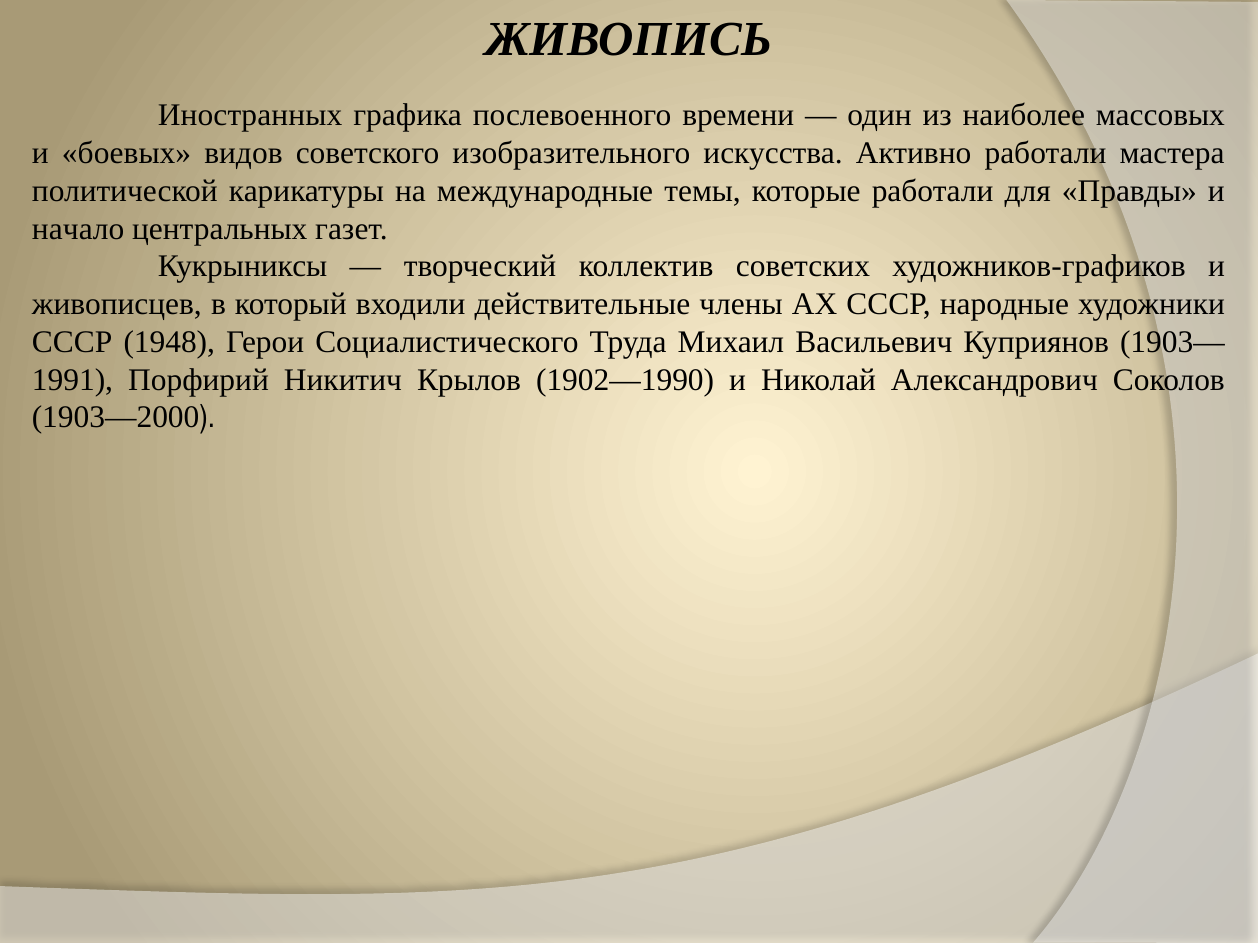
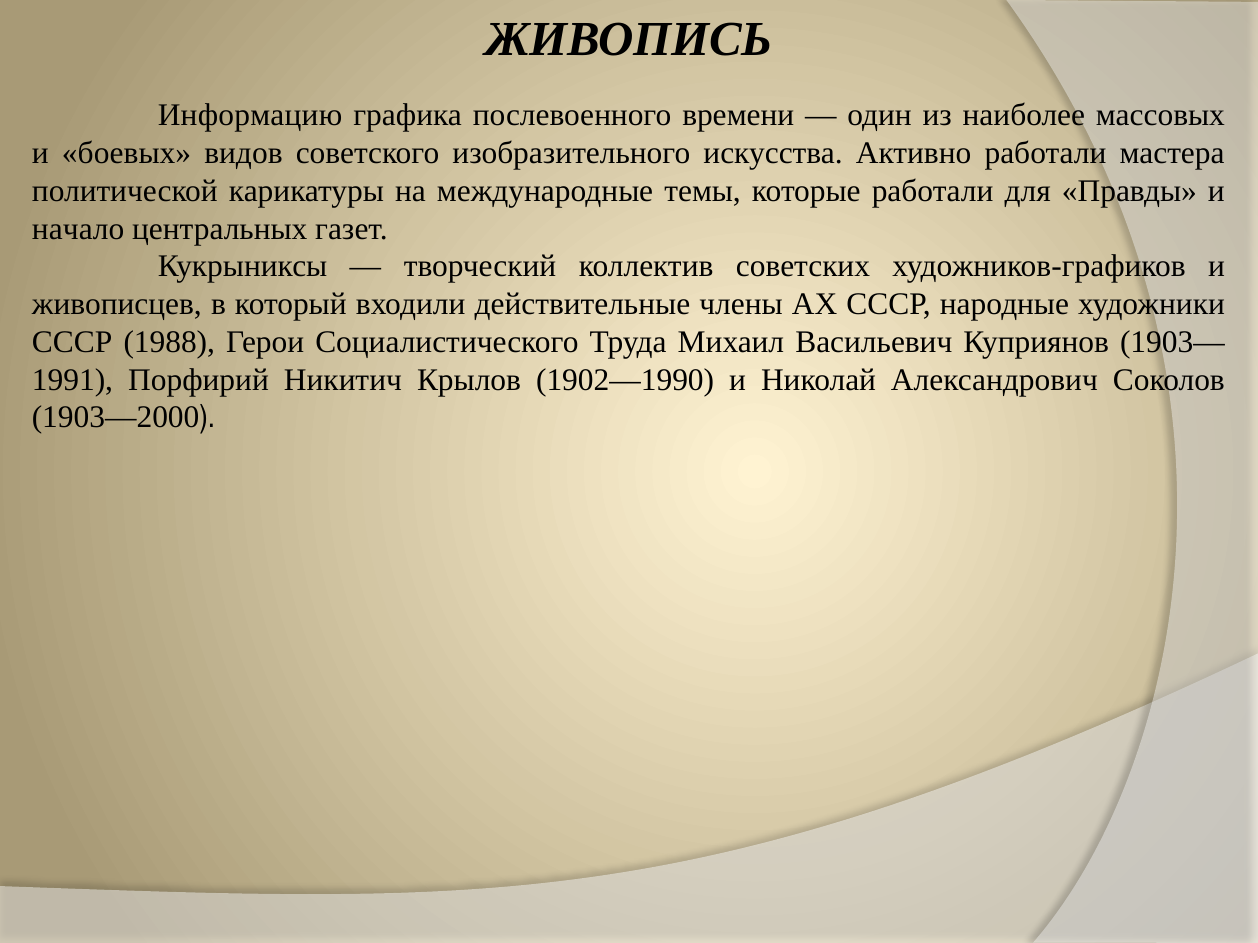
Иностранных: Иностранных -> Информацию
1948: 1948 -> 1988
